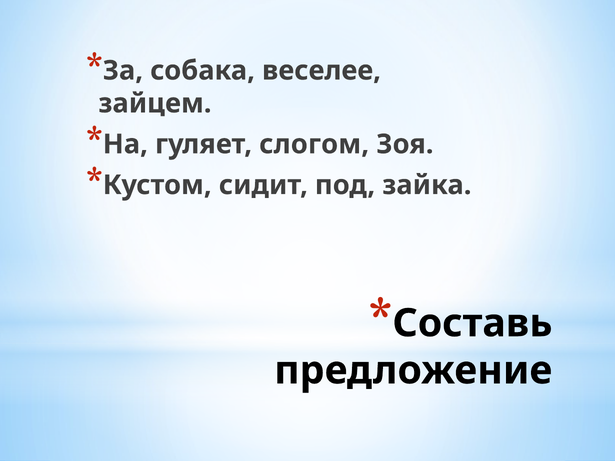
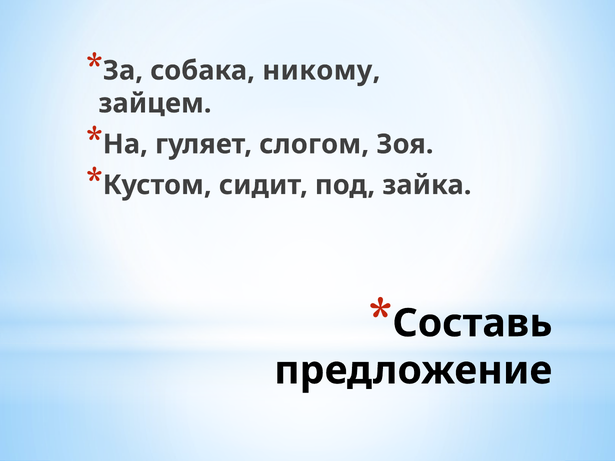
веселее: веселее -> никому
